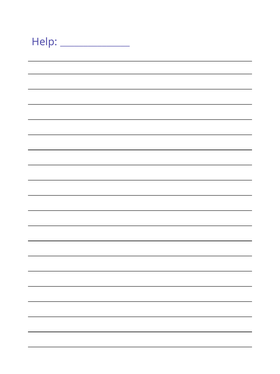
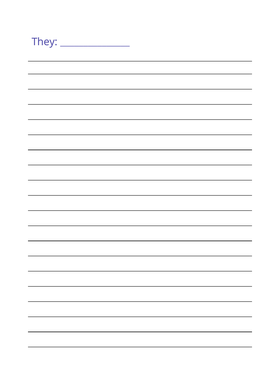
Help: Help -> They
